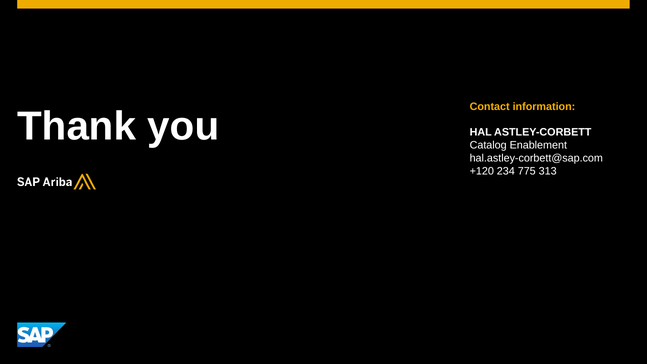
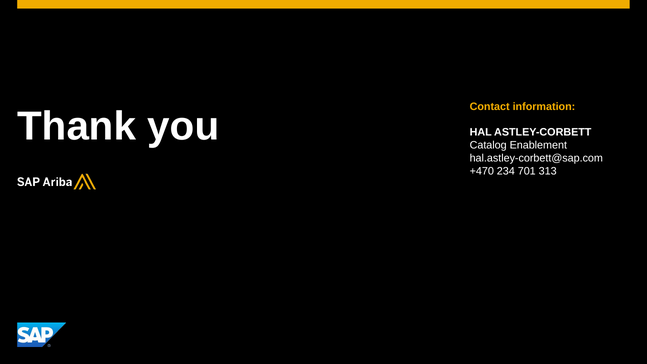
+120: +120 -> +470
775: 775 -> 701
